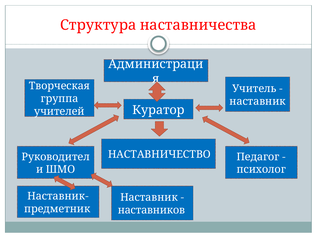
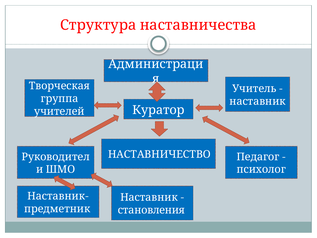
наставников: наставников -> становления
